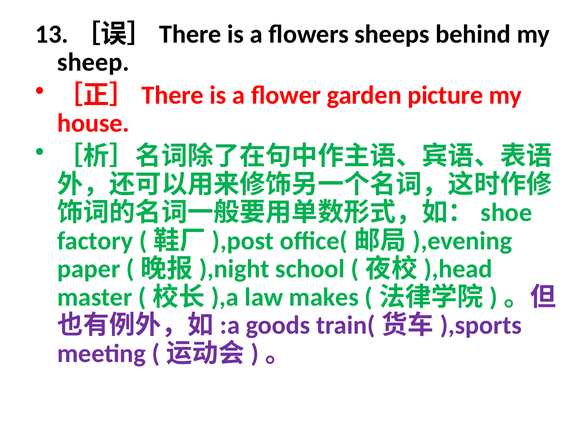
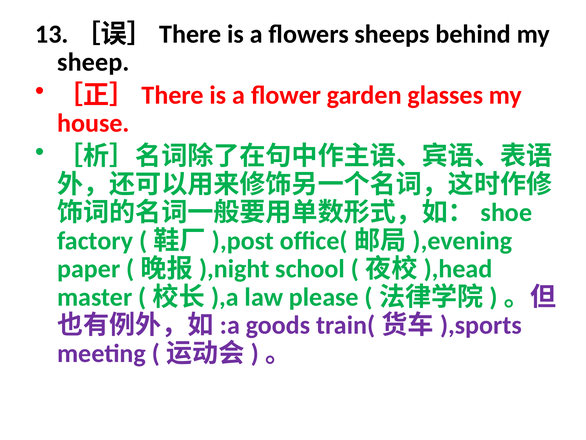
picture: picture -> glasses
makes: makes -> please
